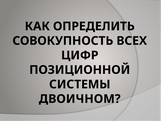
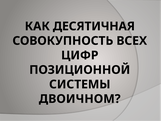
ОПРЕДЕЛИТЬ: ОПРЕДЕЛИТЬ -> ДЕСЯТИЧНАЯ
